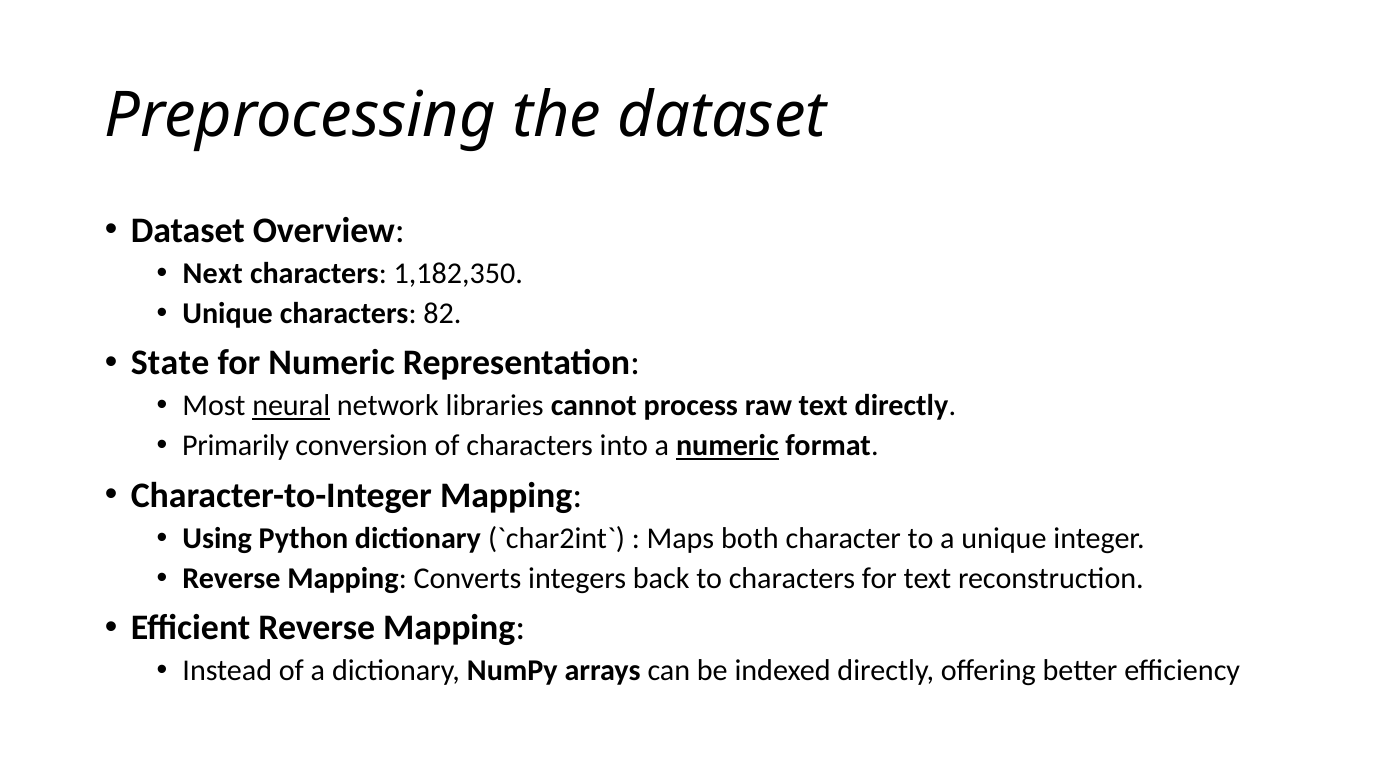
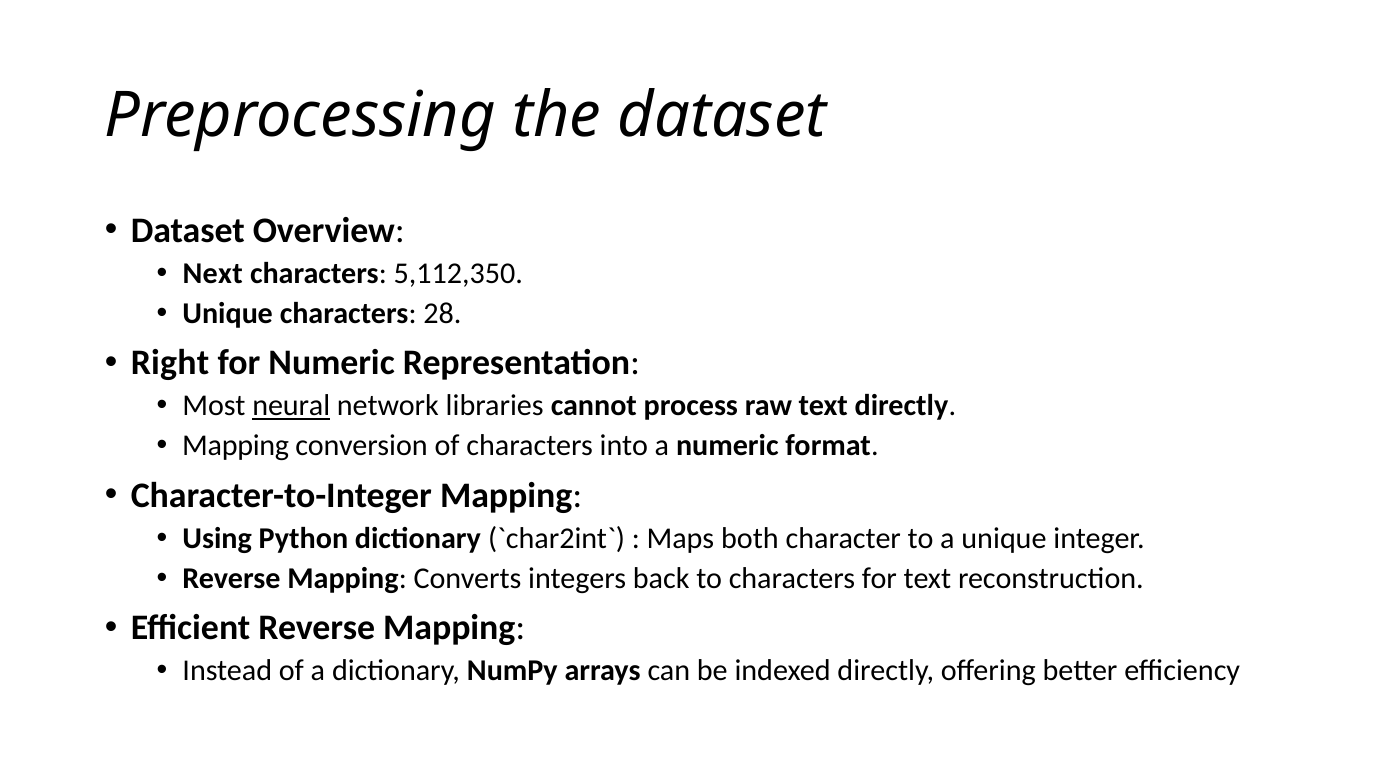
1,182,350: 1,182,350 -> 5,112,350
82: 82 -> 28
State: State -> Right
Primarily at (236, 445): Primarily -> Mapping
numeric at (727, 445) underline: present -> none
